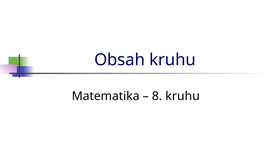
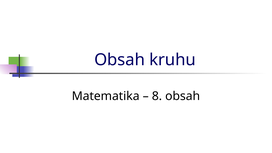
8 kruhu: kruhu -> obsah
